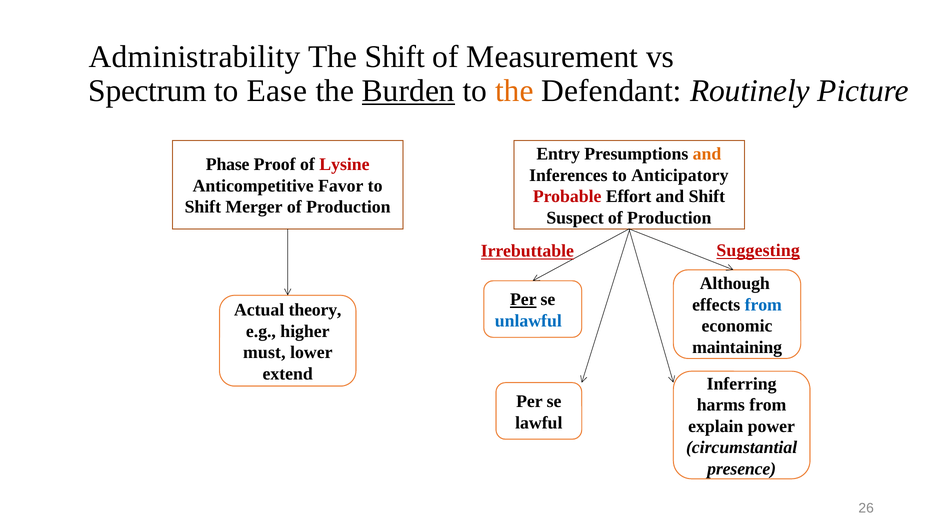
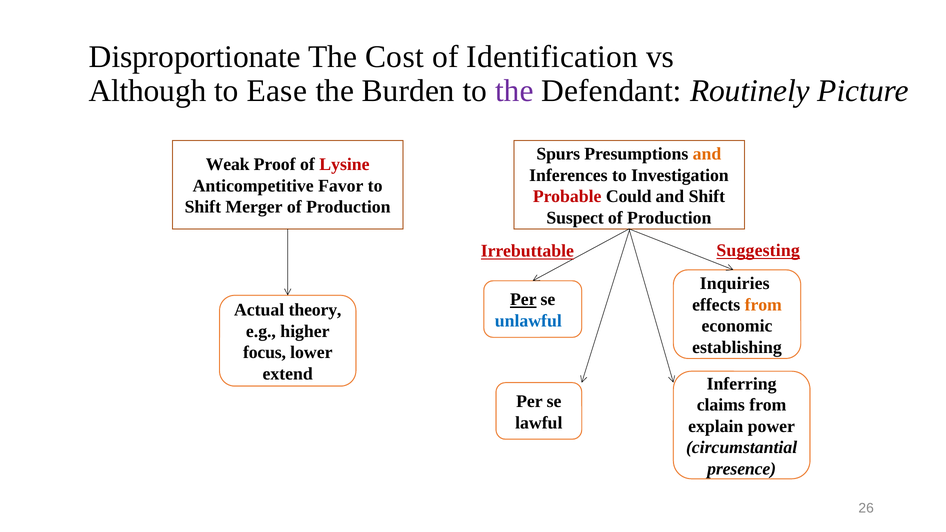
Administrability: Administrability -> Disproportionate
The Shift: Shift -> Cost
Measurement: Measurement -> Identification
Spectrum: Spectrum -> Although
Burden underline: present -> none
the at (514, 91) colour: orange -> purple
Entry: Entry -> Spurs
Phase: Phase -> Weak
Anticipatory: Anticipatory -> Investigation
Effort: Effort -> Could
Although: Although -> Inquiries
from at (763, 305) colour: blue -> orange
maintaining: maintaining -> establishing
must: must -> focus
harms: harms -> claims
